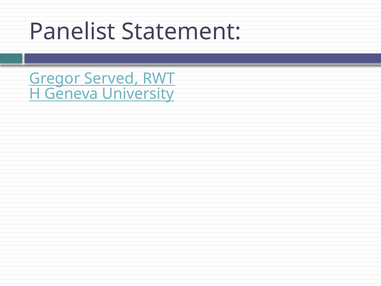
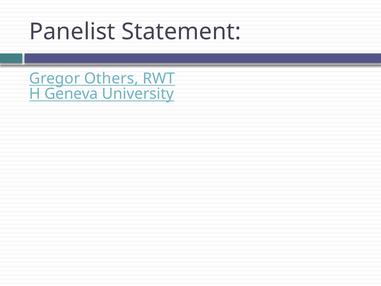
Served: Served -> Others
